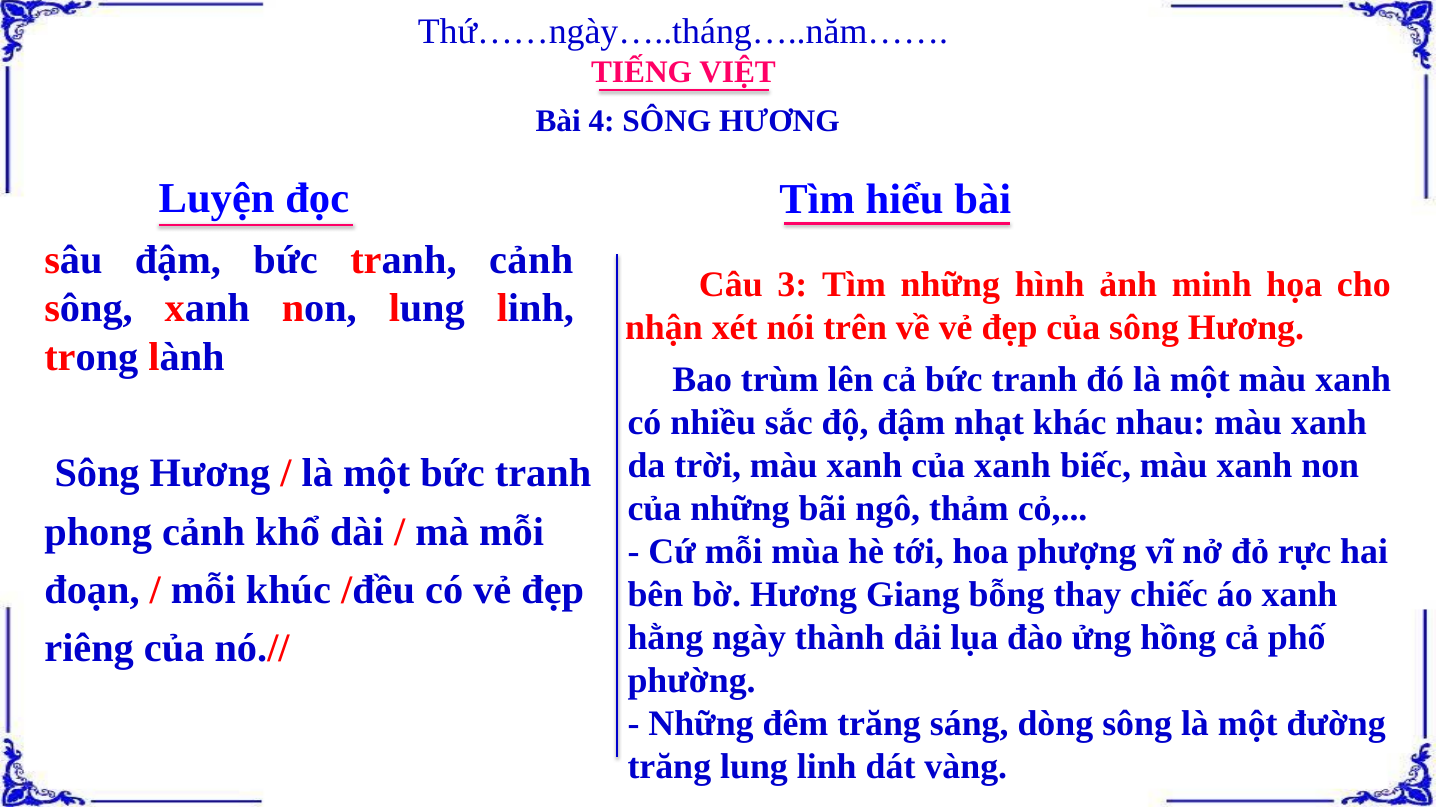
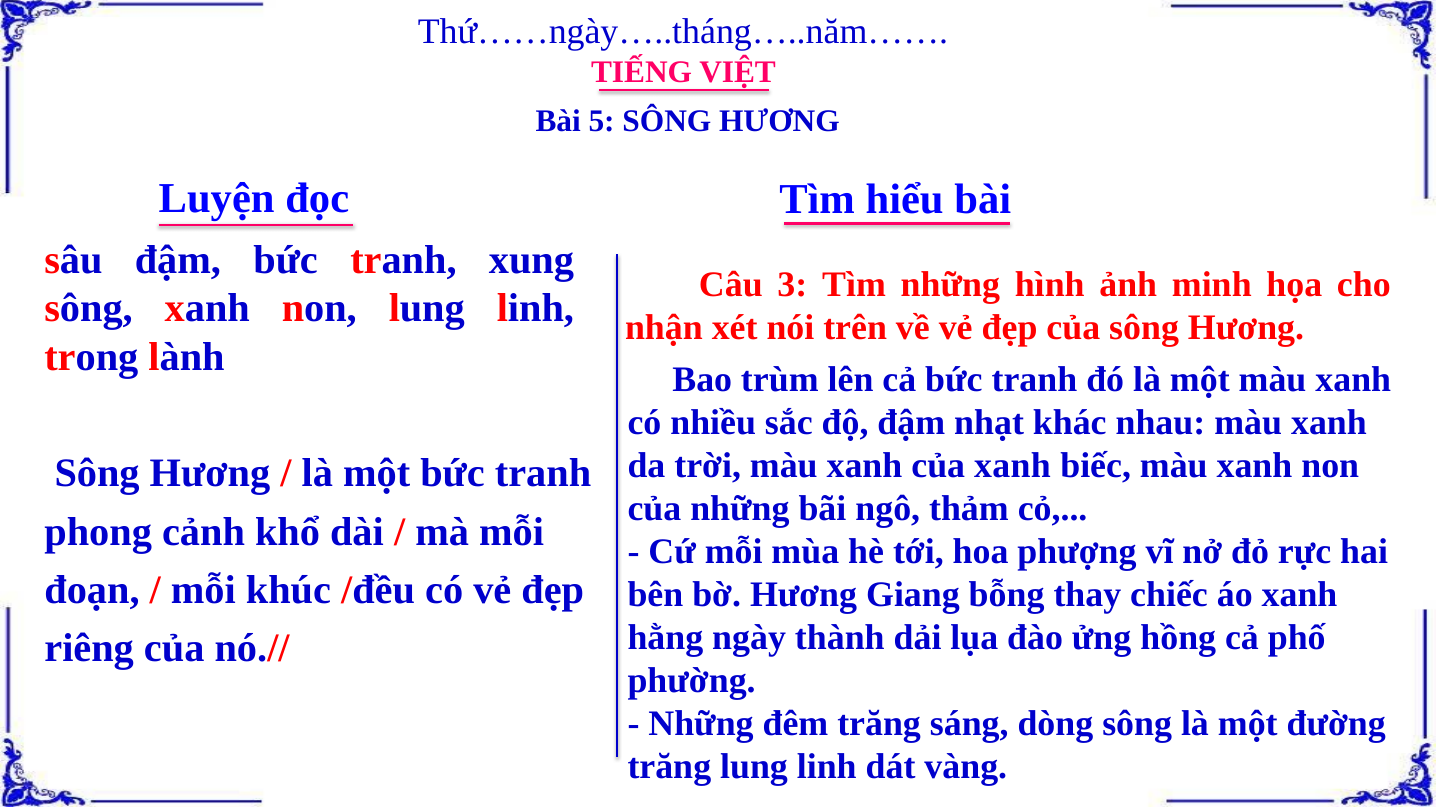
4: 4 -> 5
tranh cảnh: cảnh -> xung
